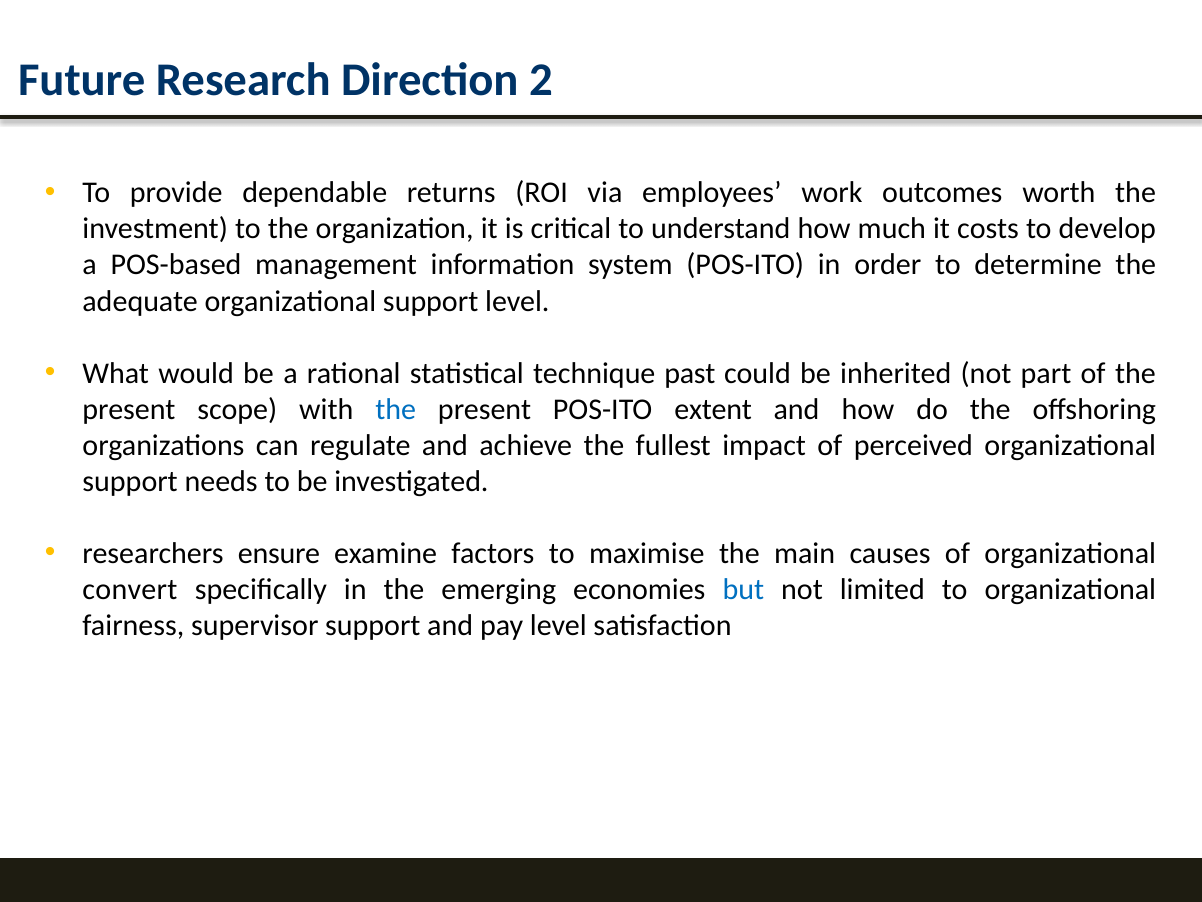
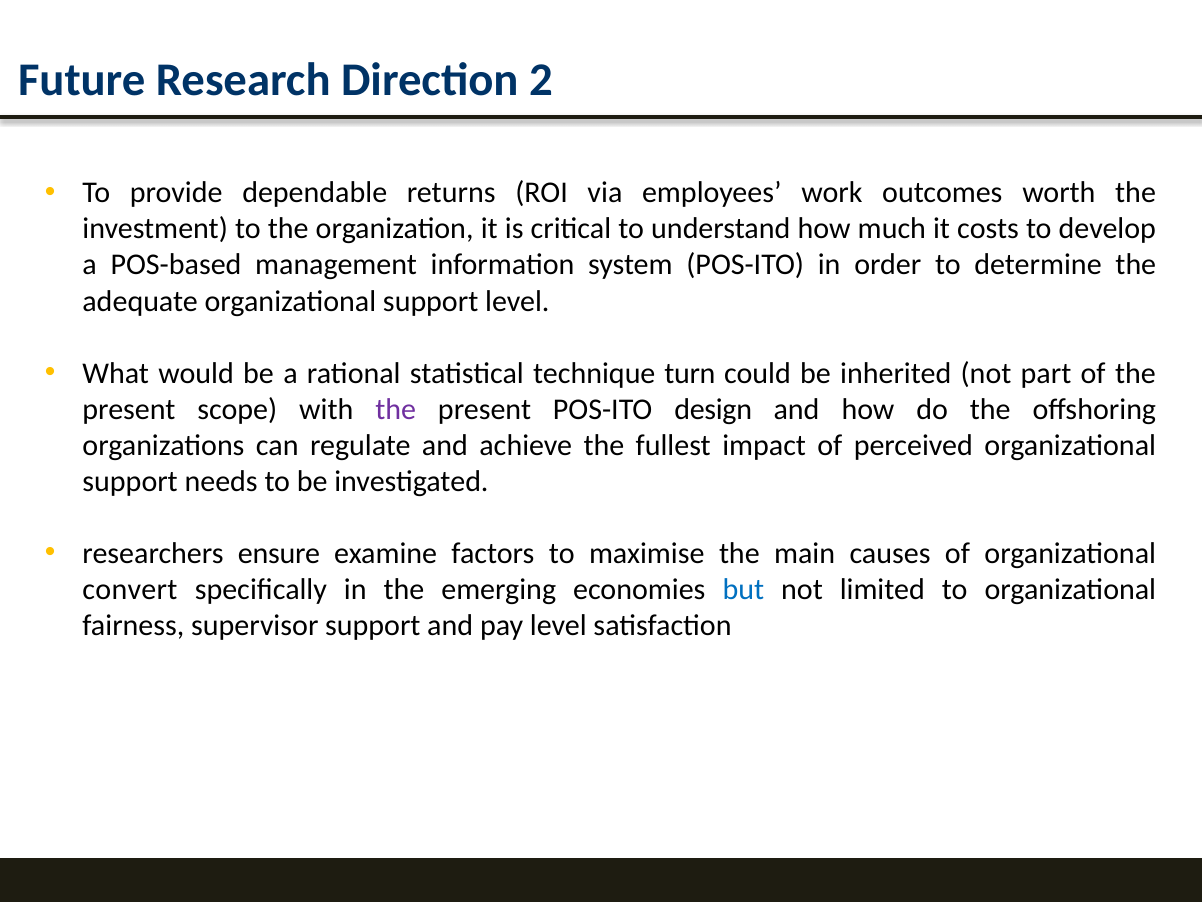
past: past -> turn
the at (396, 409) colour: blue -> purple
extent: extent -> design
